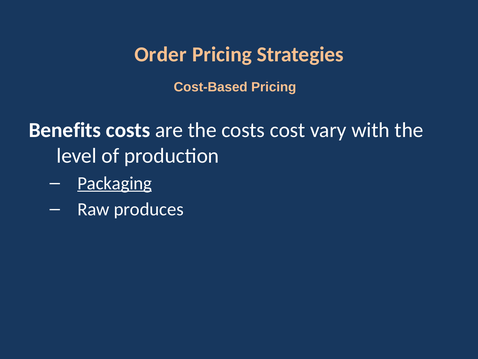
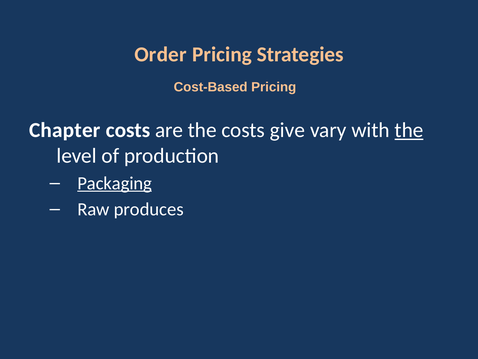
Benefits: Benefits -> Chapter
cost: cost -> give
the at (409, 130) underline: none -> present
